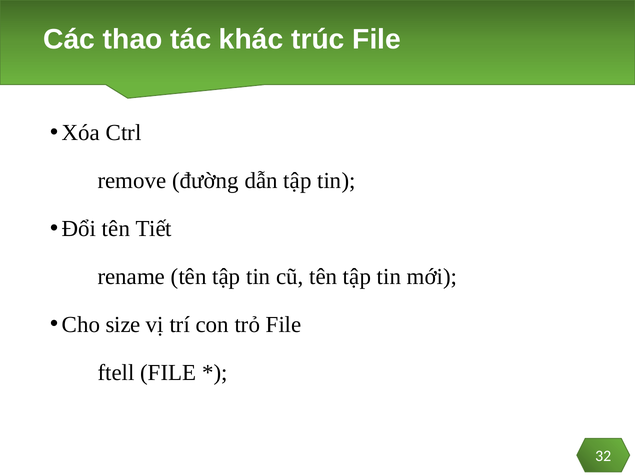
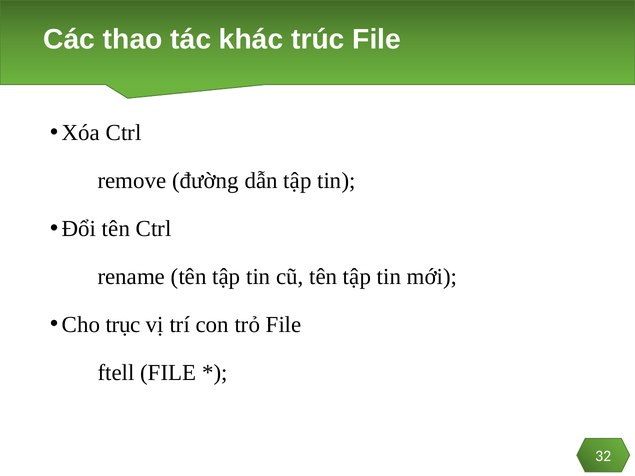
tên Tiết: Tiết -> Ctrl
size: size -> trục
